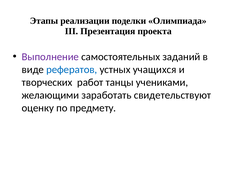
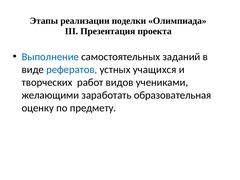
Выполнение colour: purple -> blue
танцы: танцы -> видов
свидетельствуют: свидетельствуют -> образовательная
